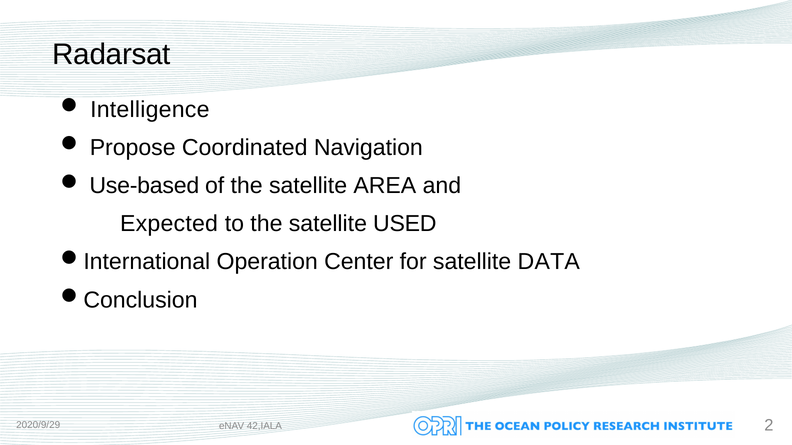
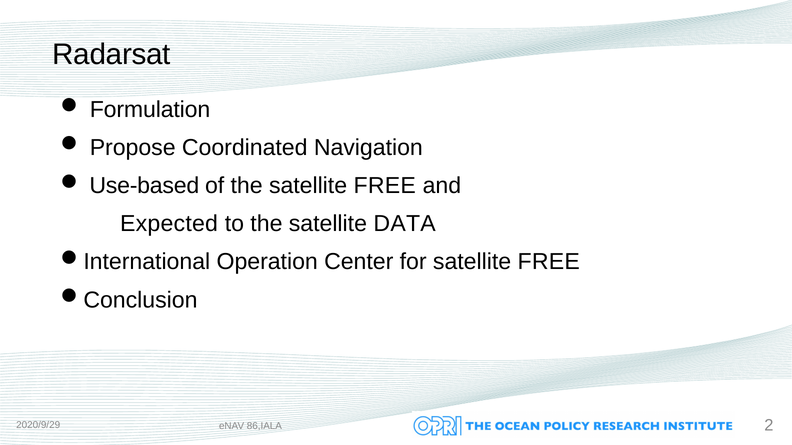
Intelligence: Intelligence -> Formulation
the satellite AREA: AREA -> FREE
USED: USED -> DATA
for satellite DATA: DATA -> FREE
42,IALA: 42,IALA -> 86,IALA
